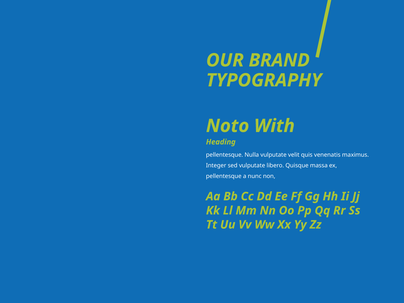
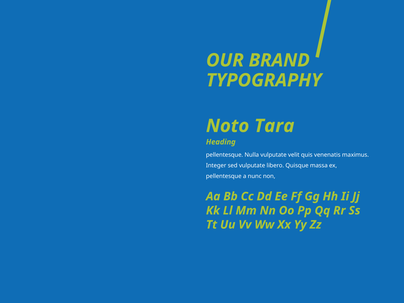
With: With -> Tara
